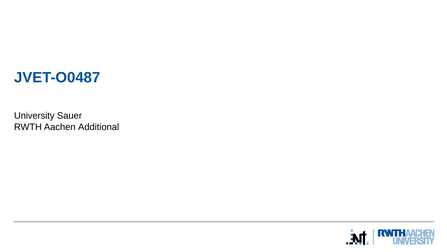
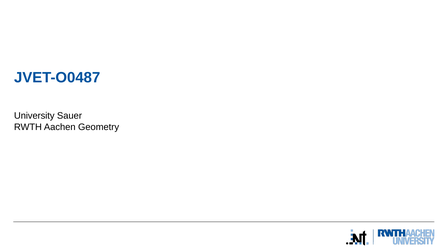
Additional: Additional -> Geometry
